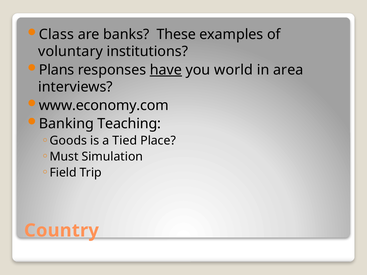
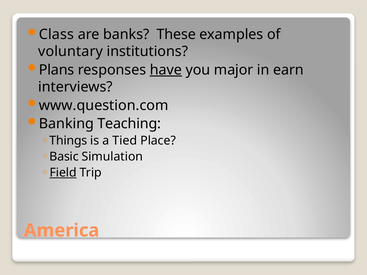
world: world -> major
area: area -> earn
www.economy.com: www.economy.com -> www.question.com
Goods: Goods -> Things
Must: Must -> Basic
Field underline: none -> present
Country: Country -> America
